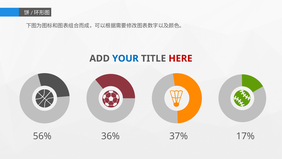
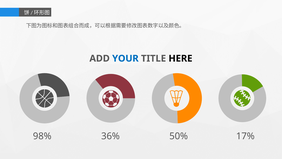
HERE colour: red -> black
56%: 56% -> 98%
37%: 37% -> 50%
